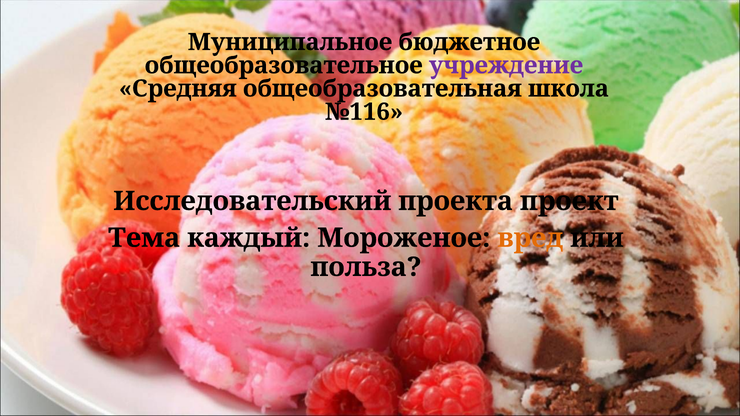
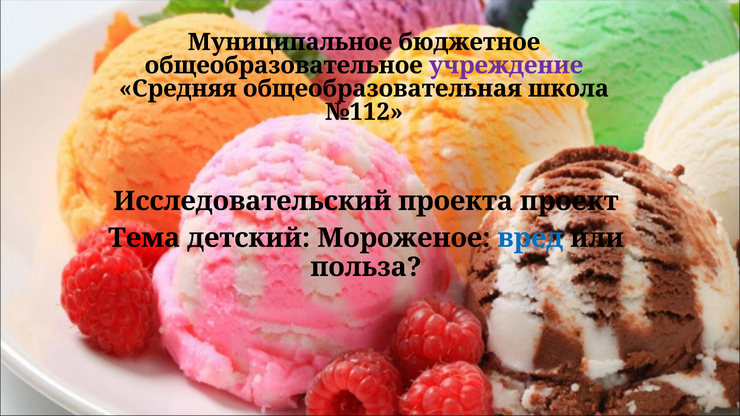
№116: №116 -> №112
каждый: каждый -> детский
вред colour: orange -> blue
